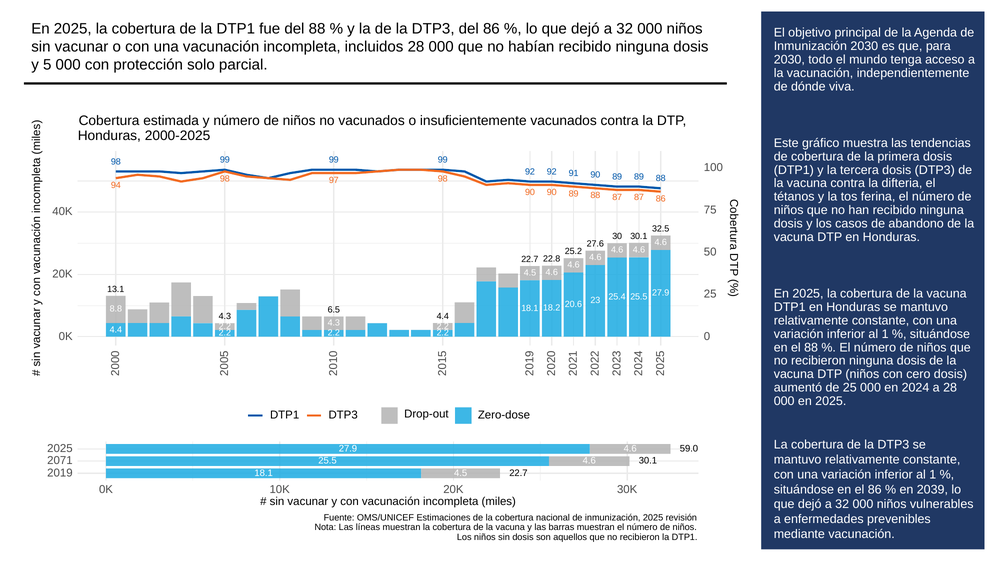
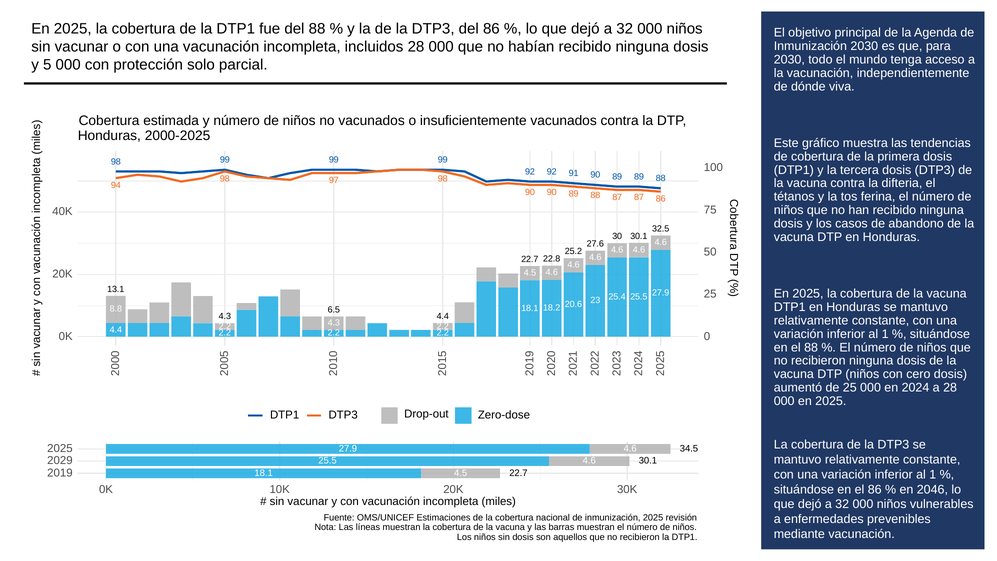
59.0: 59.0 -> 34.5
2071: 2071 -> 2029
2039: 2039 -> 2046
